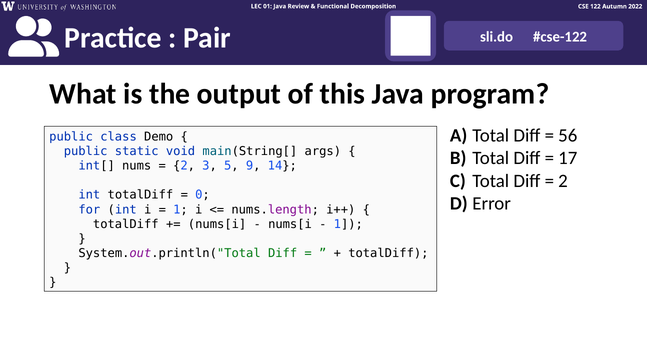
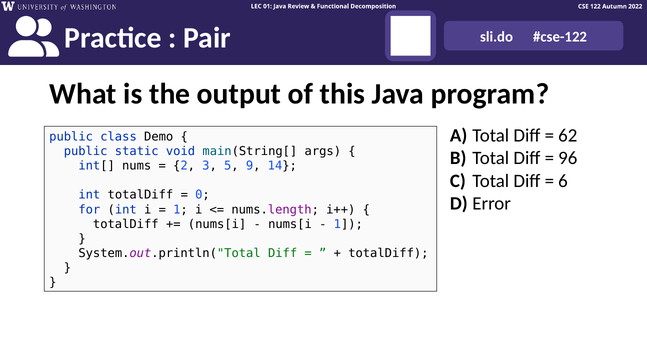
56: 56 -> 62
17: 17 -> 96
2 at (563, 181): 2 -> 6
